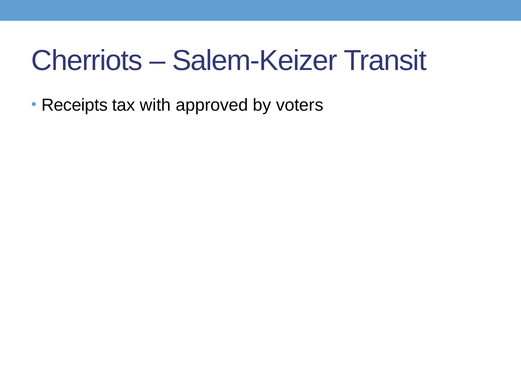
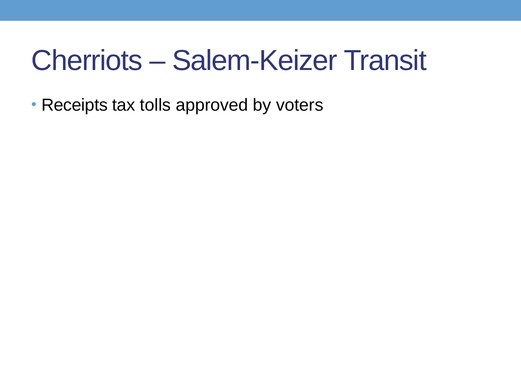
with: with -> tolls
